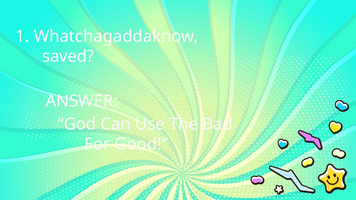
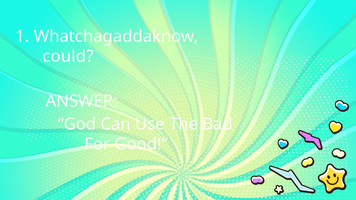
saved: saved -> could
